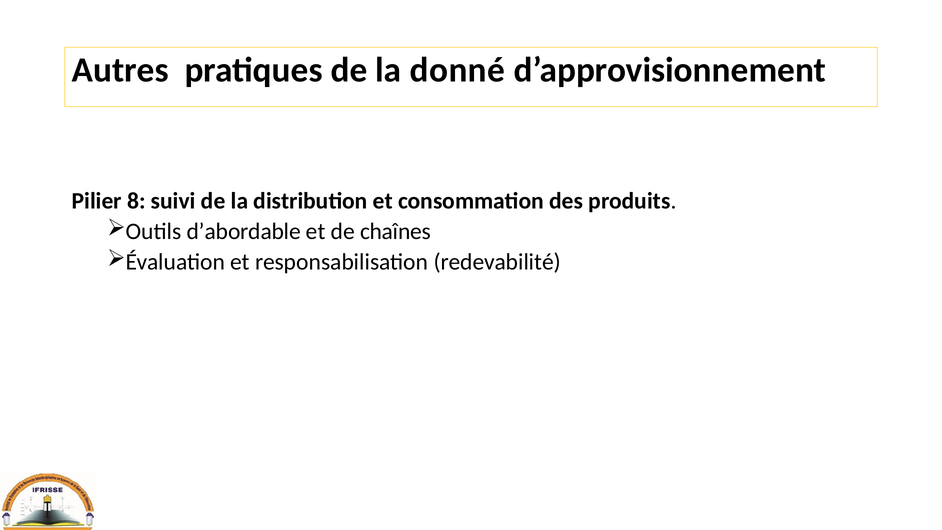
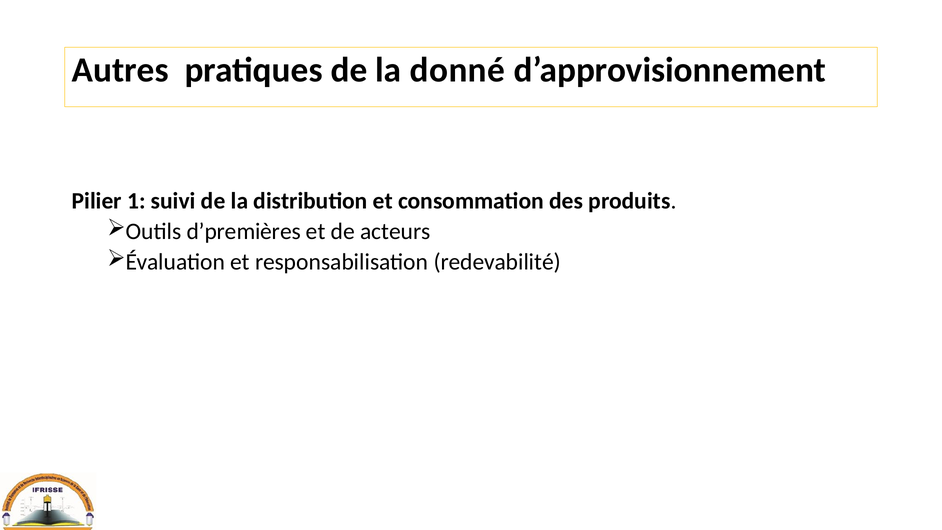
8: 8 -> 1
d’abordable: d’abordable -> d’premières
chaînes: chaînes -> acteurs
